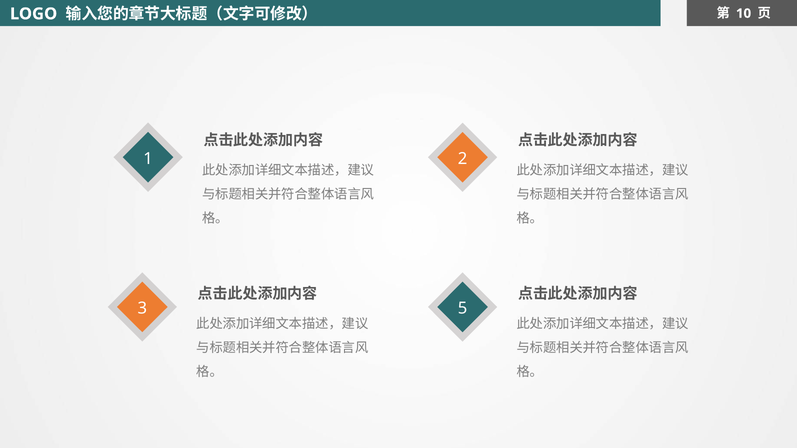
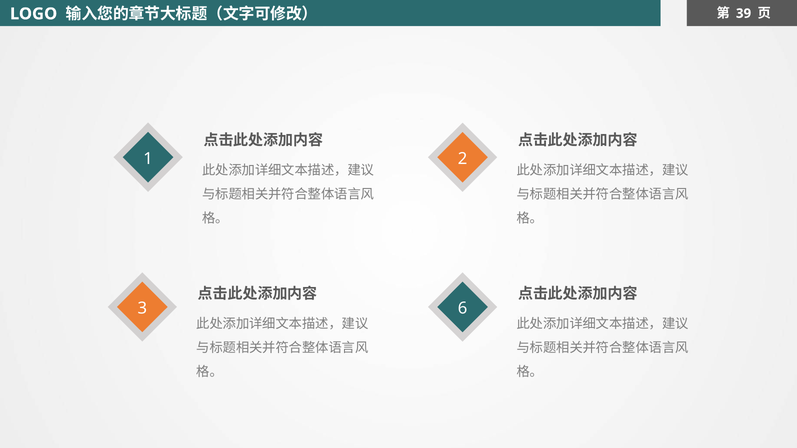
10: 10 -> 39
5: 5 -> 6
